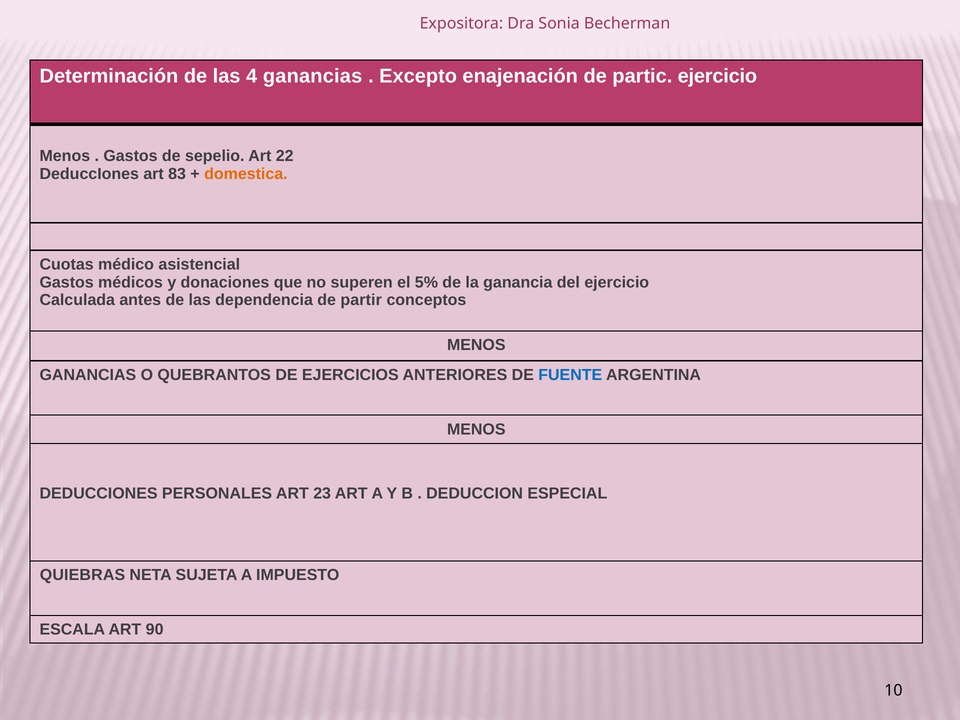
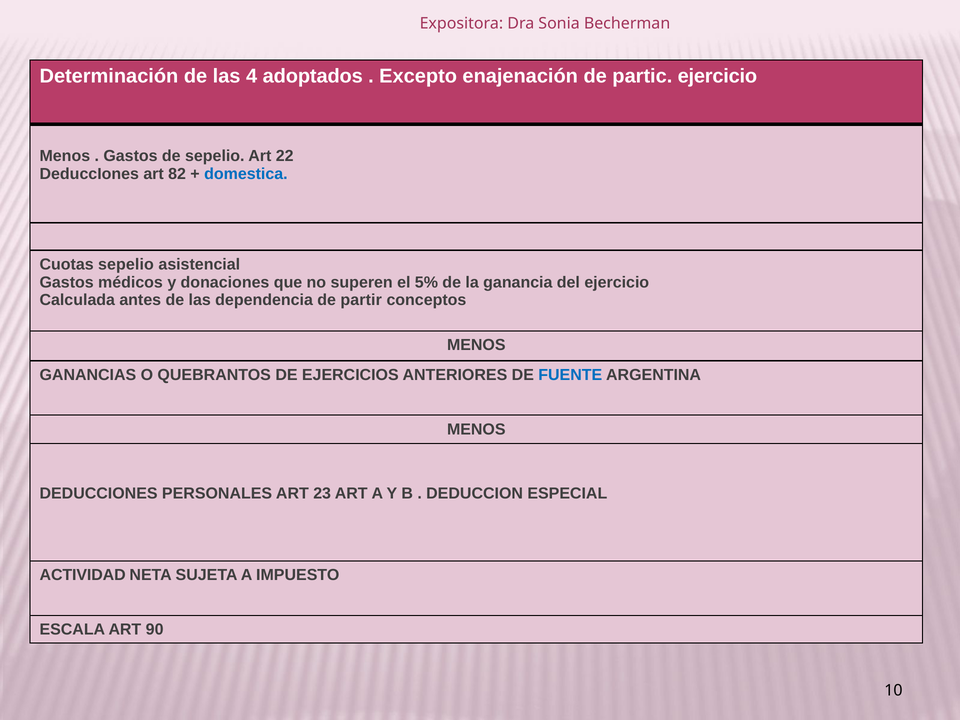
4 ganancias: ganancias -> adoptados
83: 83 -> 82
domestica colour: orange -> blue
Cuotas médico: médico -> sepelio
QUIEBRAS: QUIEBRAS -> ACTIVIDAD
